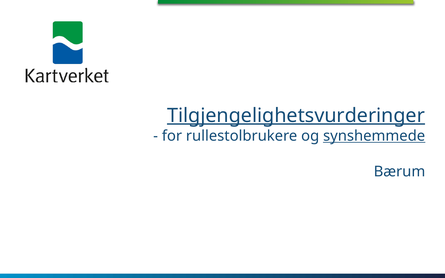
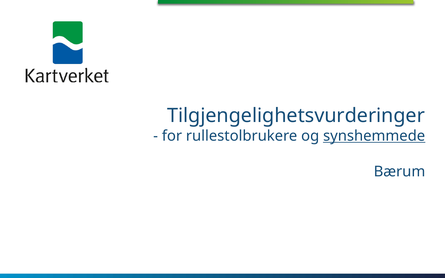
Tilgjengelighetsvurderinger underline: present -> none
